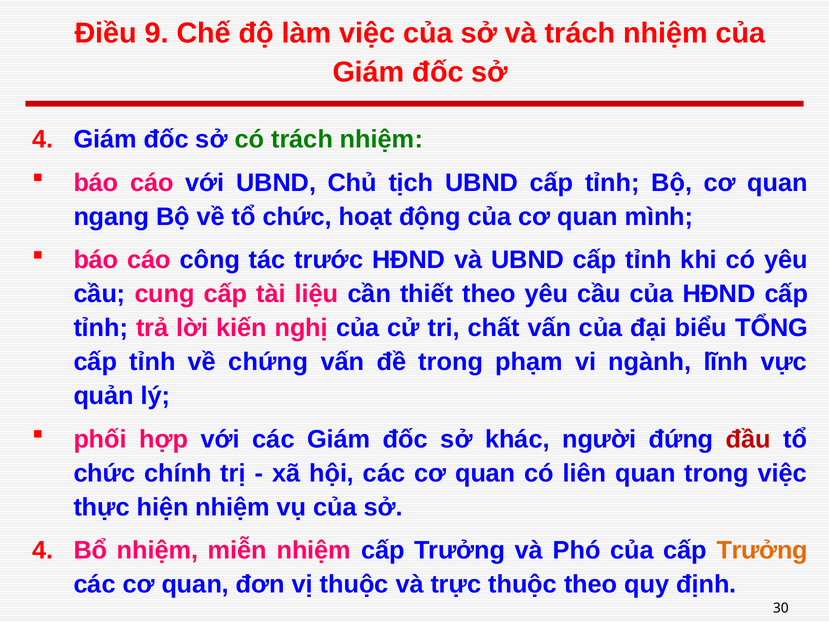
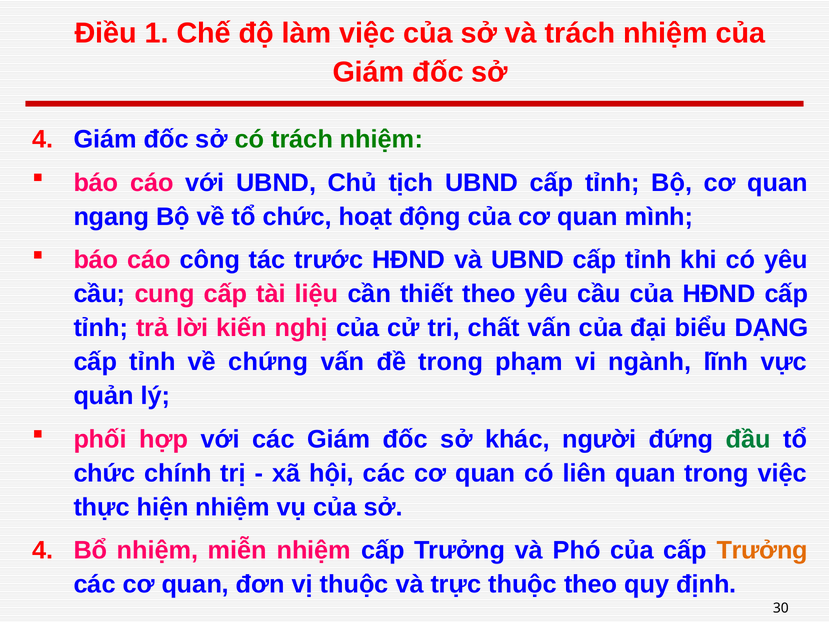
9: 9 -> 1
TỔNG: TỔNG -> DẠNG
đầu colour: red -> green
